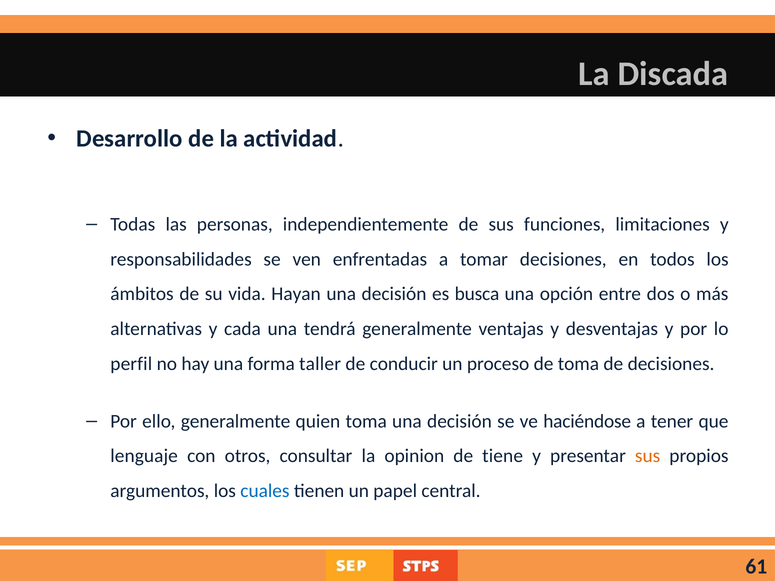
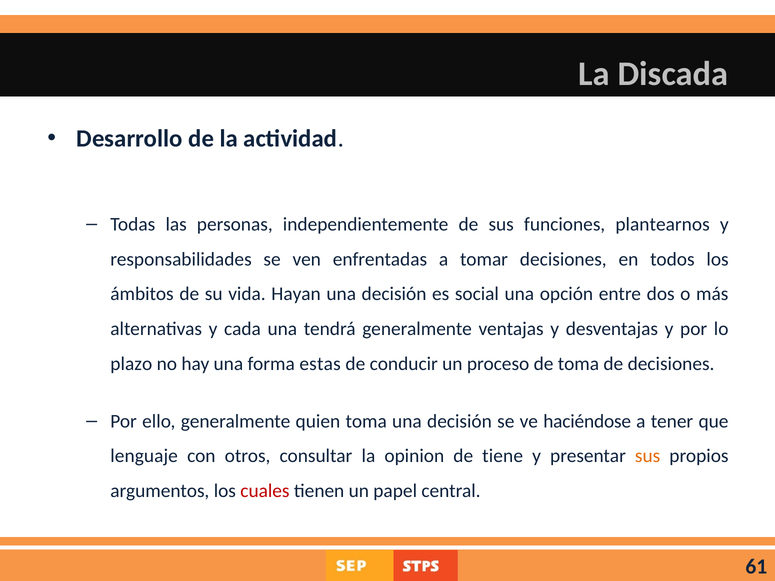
limitaciones: limitaciones -> plantearnos
busca: busca -> social
perfil: perfil -> plazo
taller: taller -> estas
cuales colour: blue -> red
